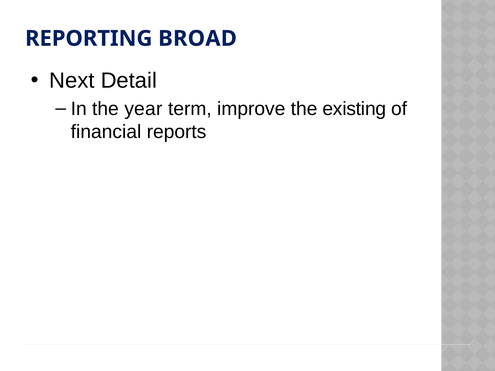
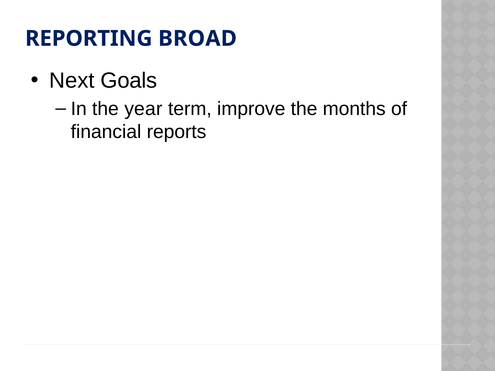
Detail: Detail -> Goals
existing: existing -> months
